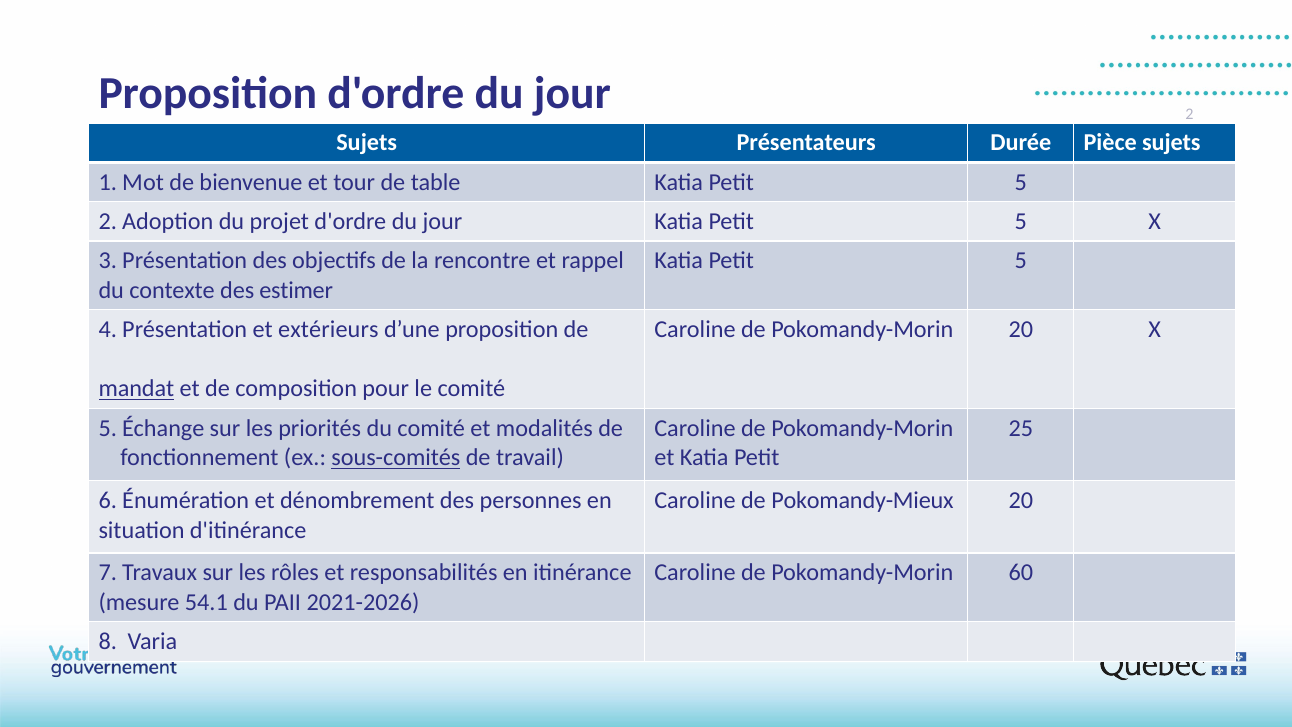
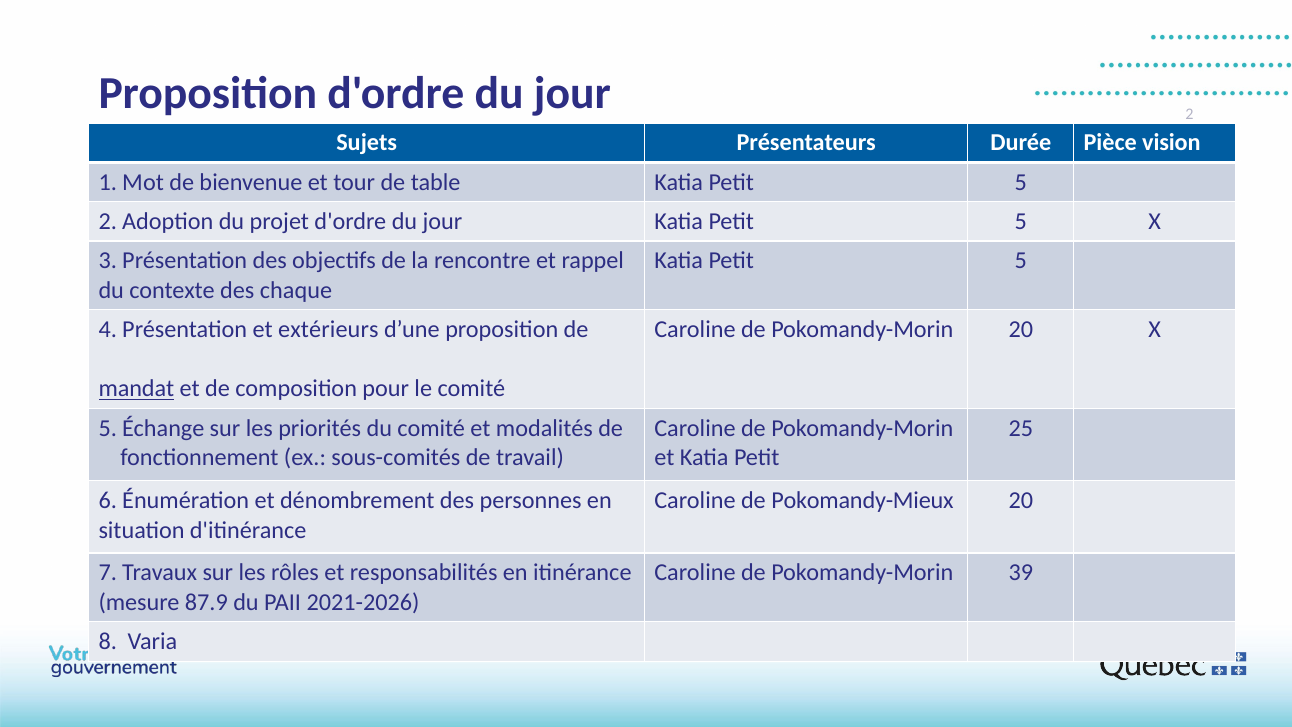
Pièce sujets: sujets -> vision
estimer: estimer -> chaque
sous-comités underline: present -> none
60: 60 -> 39
54.1: 54.1 -> 87.9
